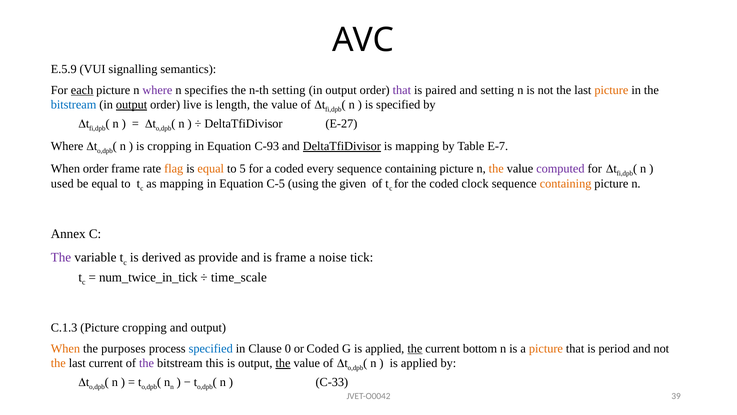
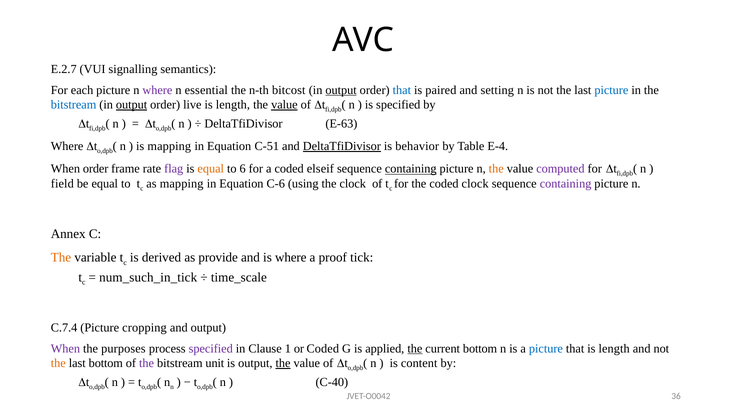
E.5.9: E.5.9 -> E.2.7
each underline: present -> none
specifies: specifies -> essential
n-th setting: setting -> bitcost
output at (341, 90) underline: none -> present
that at (402, 90) colour: purple -> blue
picture at (611, 90) colour: orange -> blue
value at (284, 105) underline: none -> present
E-27: E-27 -> E-63
is cropping: cropping -> mapping
C-93: C-93 -> C-51
is mapping: mapping -> behavior
E-7: E-7 -> E-4
flag colour: orange -> purple
5: 5 -> 6
every: every -> elseif
containing at (411, 169) underline: none -> present
used: used -> field
C-5: C-5 -> C-6
the given: given -> clock
containing at (566, 184) colour: orange -> purple
The at (61, 257) colour: purple -> orange
is frame: frame -> where
noise: noise -> proof
num_twice_in_tick: num_twice_in_tick -> num_such_in_tick
C.1.3: C.1.3 -> C.7.4
When at (65, 348) colour: orange -> purple
specified at (211, 348) colour: blue -> purple
0: 0 -> 1
picture at (546, 348) colour: orange -> blue
that is period: period -> length
last current: current -> bottom
this: this -> unit
applied at (419, 363): applied -> content
C-33: C-33 -> C-40
39: 39 -> 36
